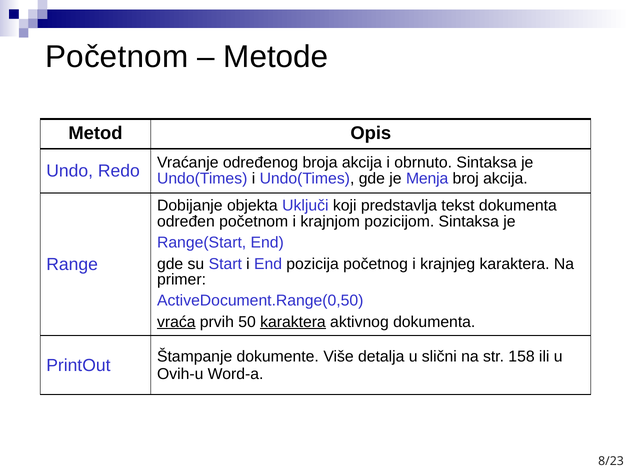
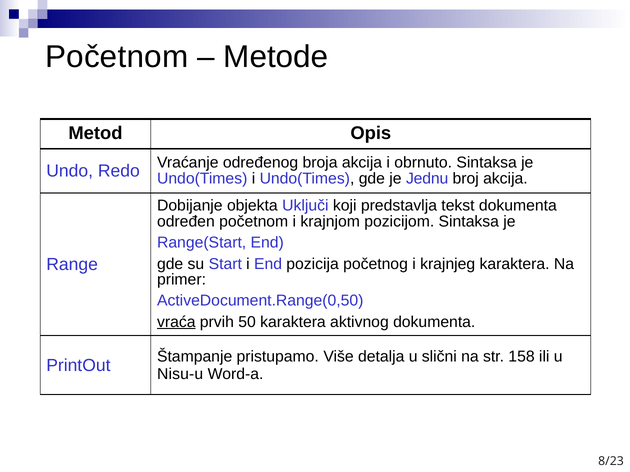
Menja: Menja -> Jednu
karaktera at (293, 322) underline: present -> none
dokumente: dokumente -> pristupamo
Ovih-u: Ovih-u -> Nisu-u
